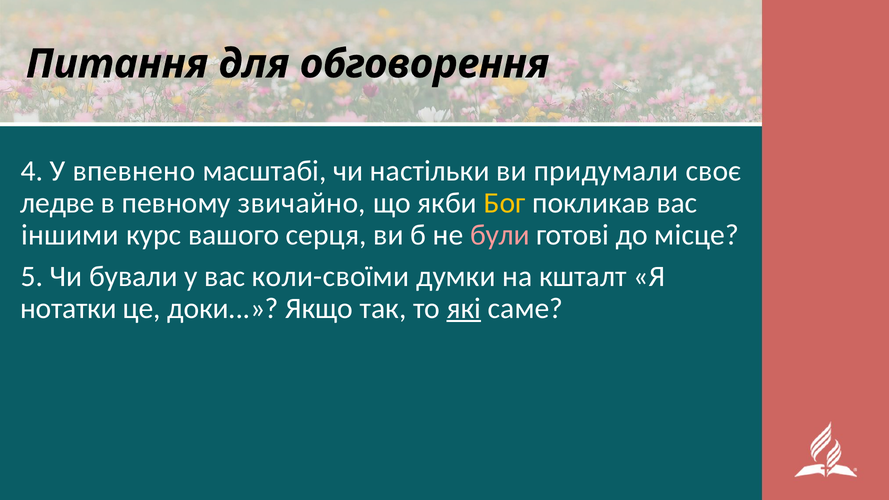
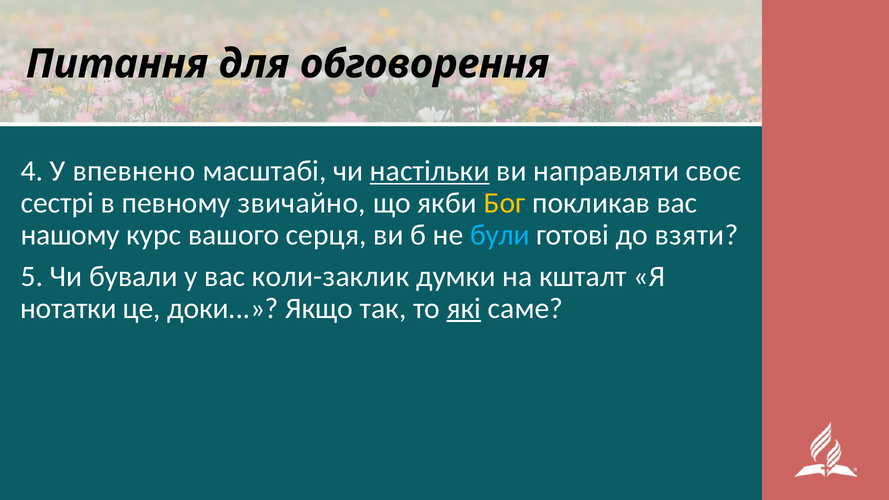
настільки underline: none -> present
придумали: придумали -> направляти
ледве: ледве -> сестрі
іншими: іншими -> нашому
були colour: pink -> light blue
місце: місце -> взяти
коли-своїми: коли-своїми -> коли-заклик
